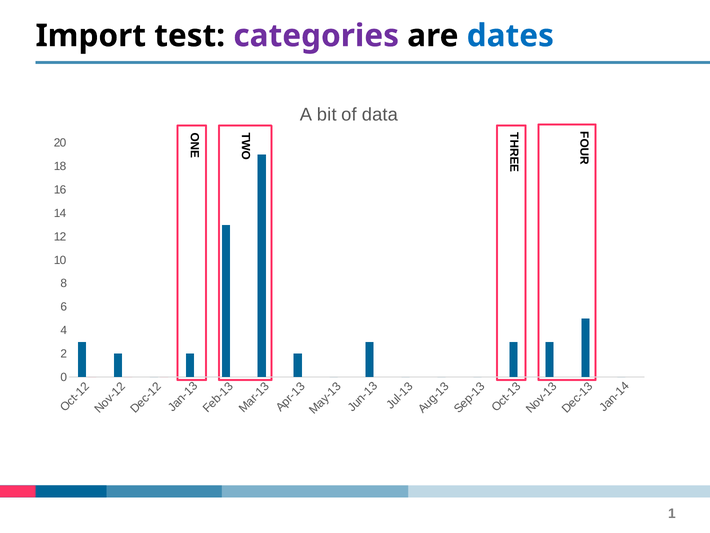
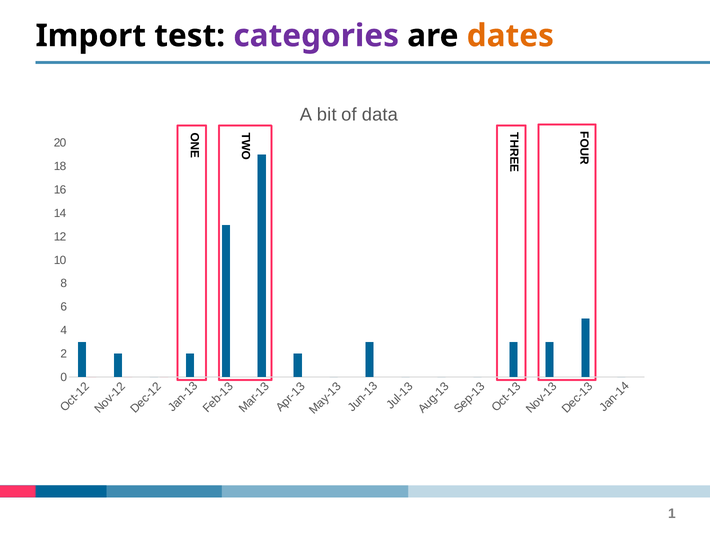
dates colour: blue -> orange
